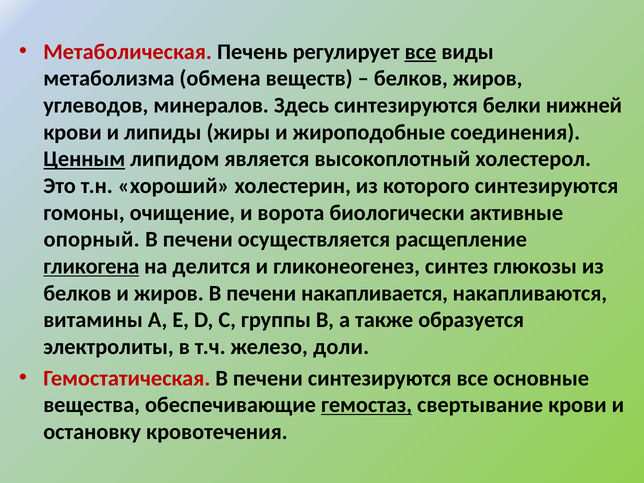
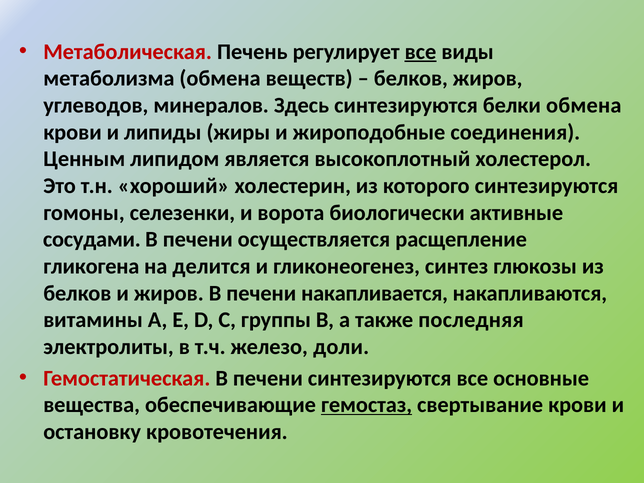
белки нижней: нижней -> обмена
Ценным underline: present -> none
очищение: очищение -> селезенки
опорный: опорный -> сосудами
гликогена underline: present -> none
образуется: образуется -> последняя
